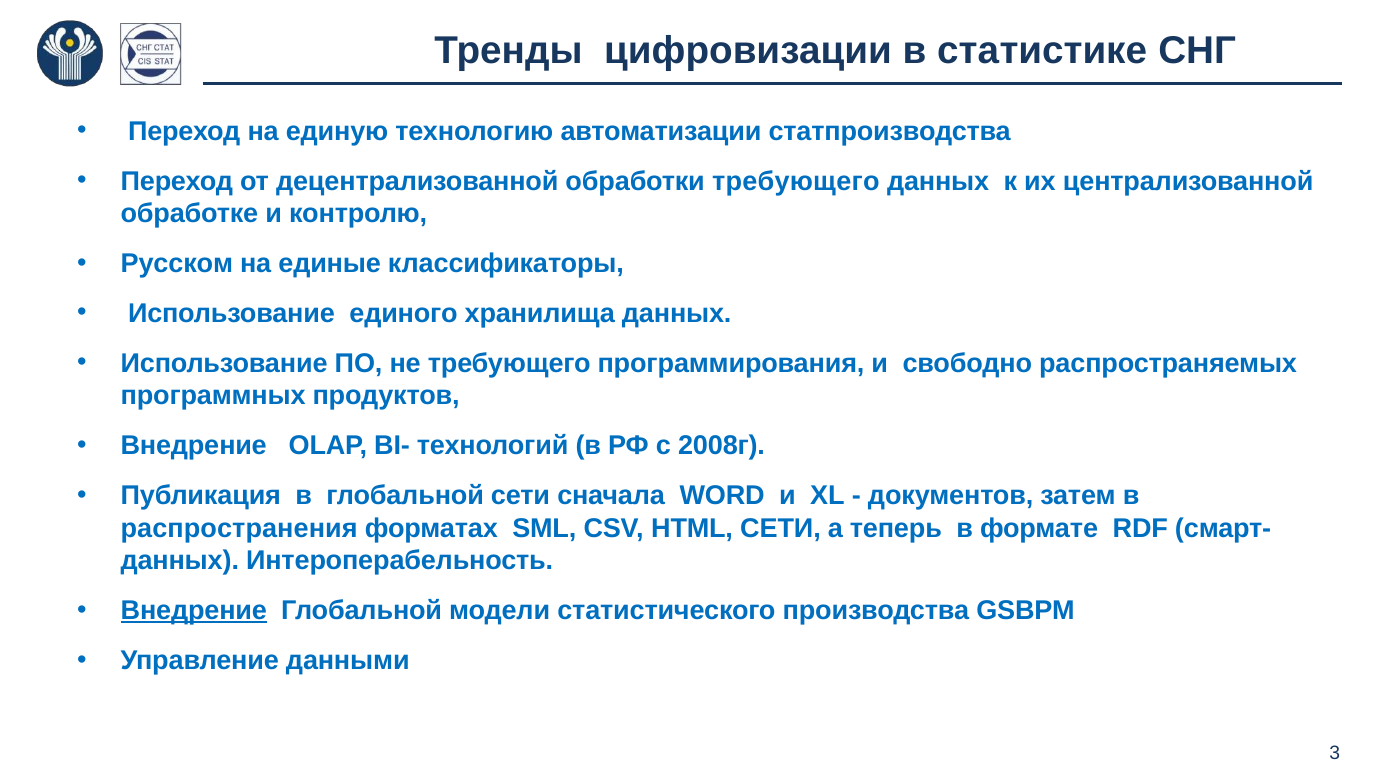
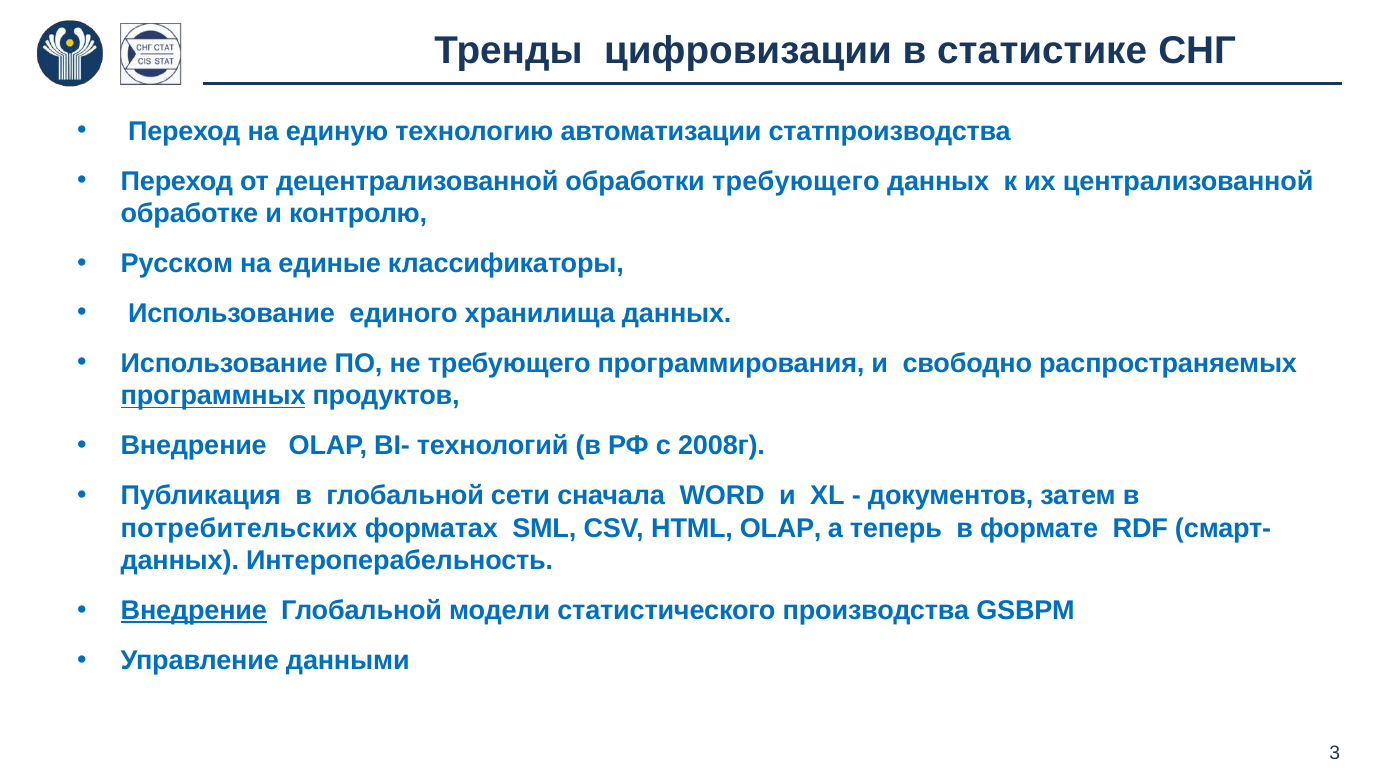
программных underline: none -> present
распространения: распространения -> потребительских
HTML СЕТИ: СЕТИ -> OLAP
